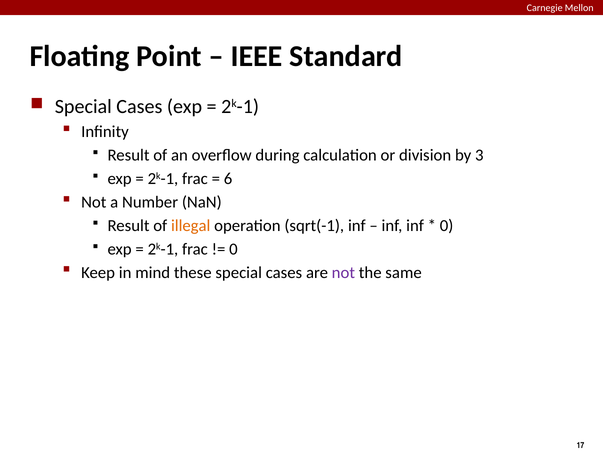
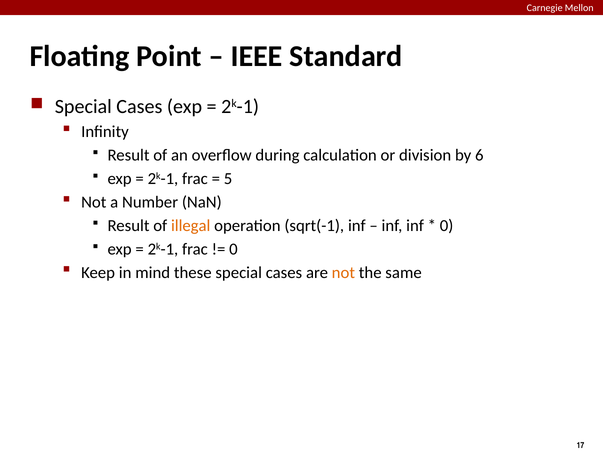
3: 3 -> 6
6: 6 -> 5
not at (343, 272) colour: purple -> orange
